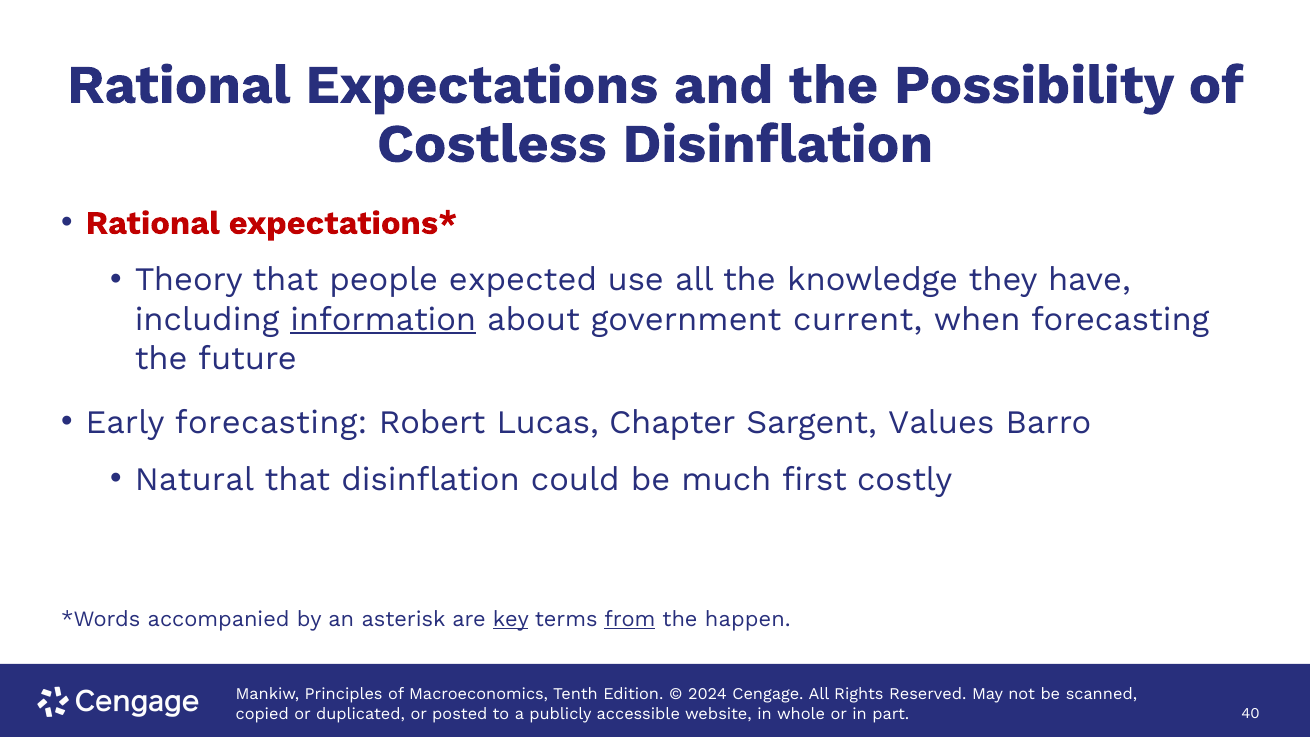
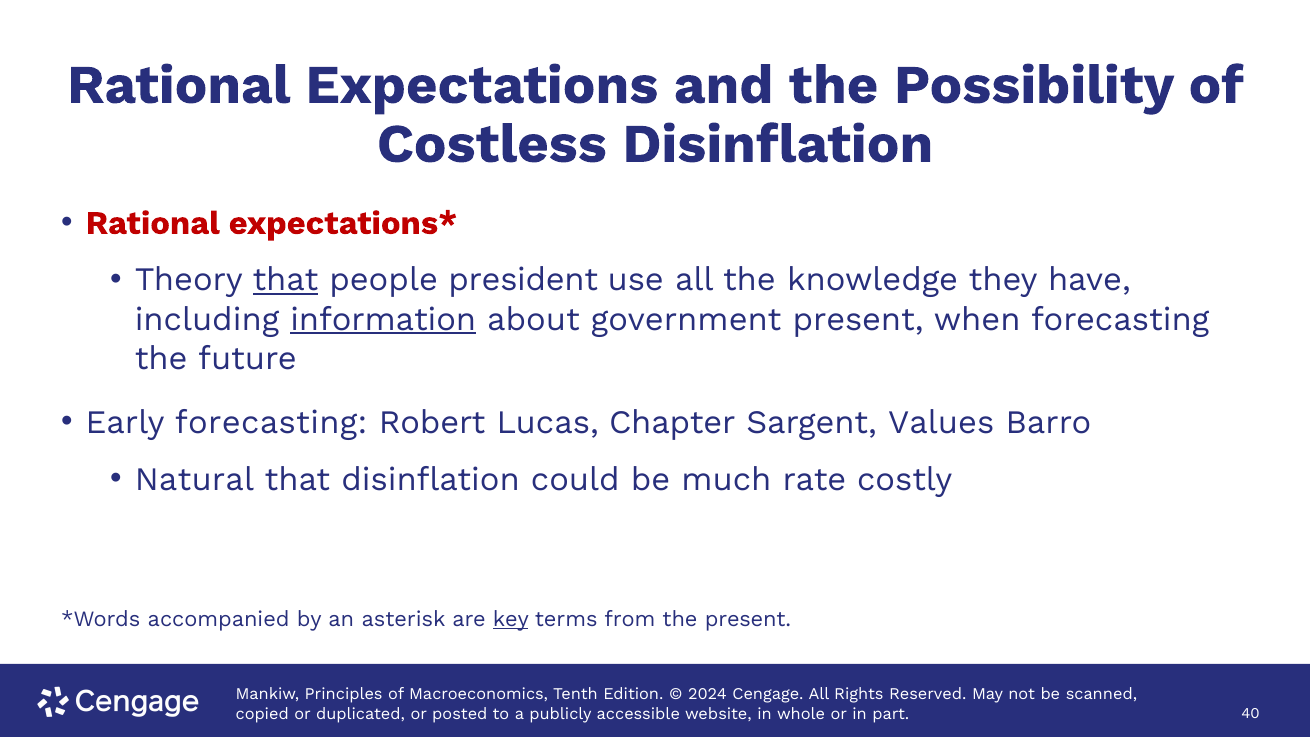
that at (285, 280) underline: none -> present
expected: expected -> president
government current: current -> present
first: first -> rate
from underline: present -> none
the happen: happen -> present
